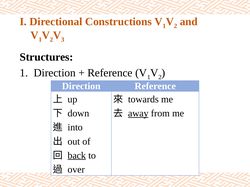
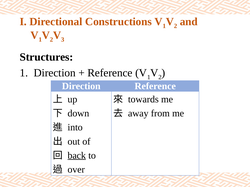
away underline: present -> none
